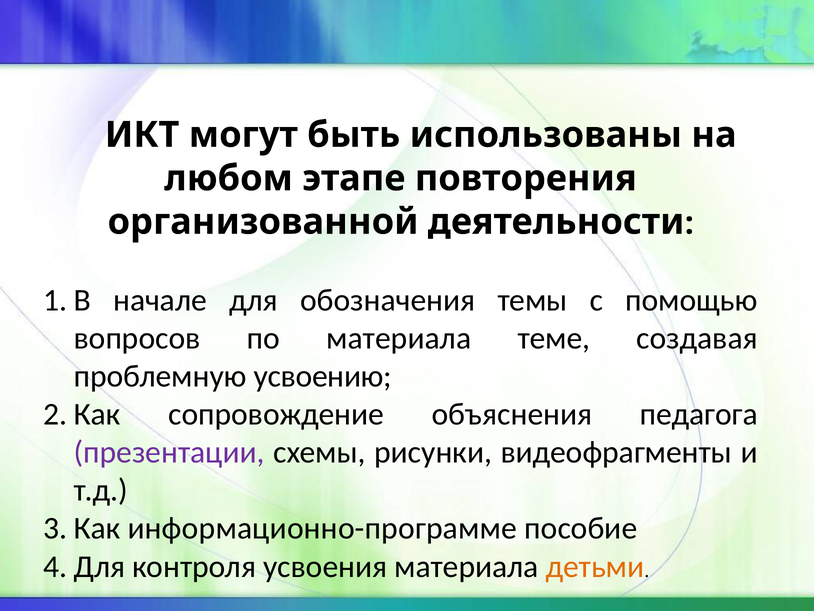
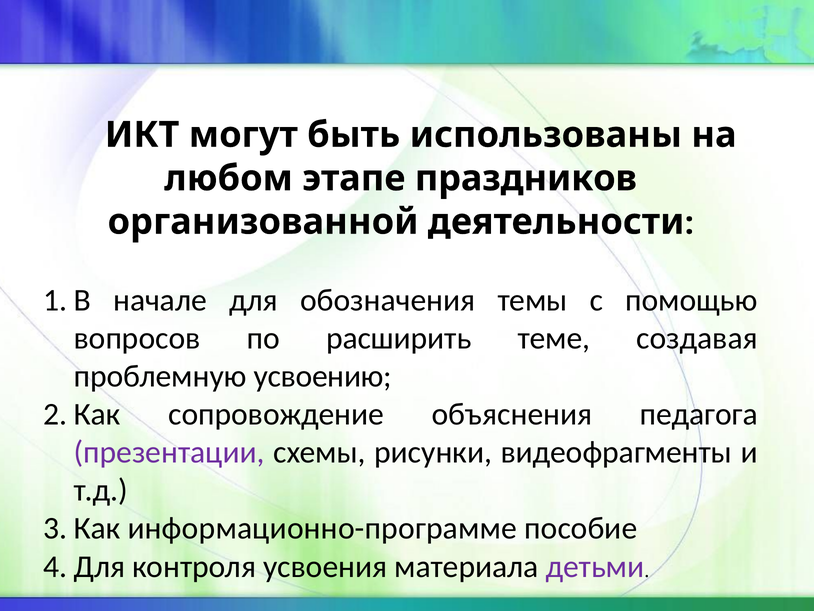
повторения: повторения -> праздников
по материала: материала -> расширить
детьми colour: orange -> purple
